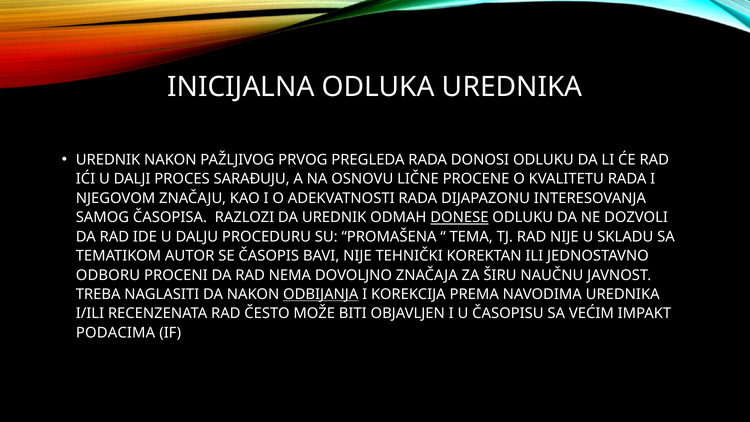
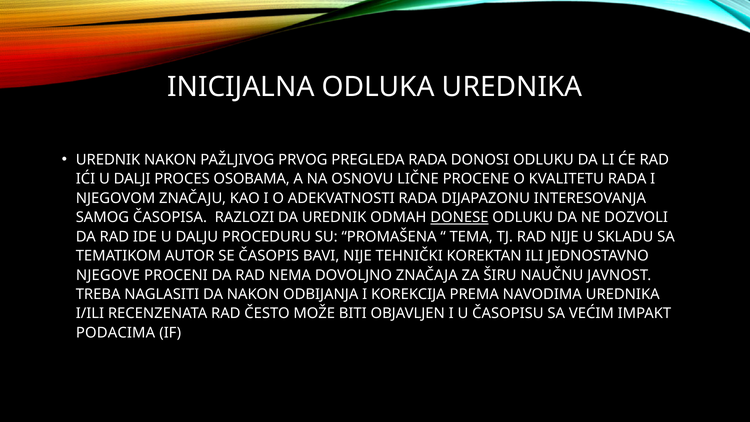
SARAĐUJU: SARAĐUJU -> OSOBAMA
ODBORU: ODBORU -> NJEGOVE
ODBIJANJA underline: present -> none
